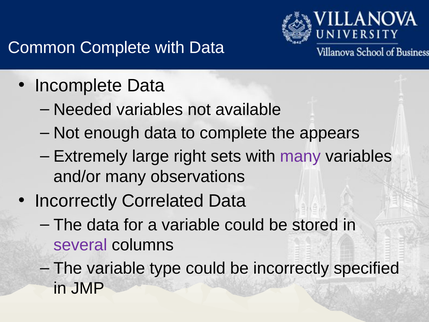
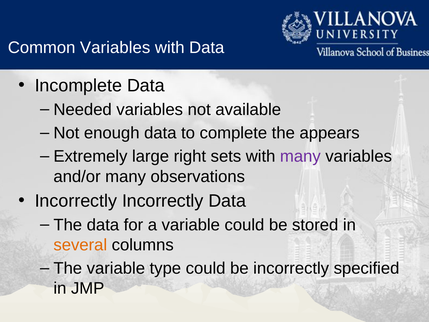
Common Complete: Complete -> Variables
Incorrectly Correlated: Correlated -> Incorrectly
several colour: purple -> orange
